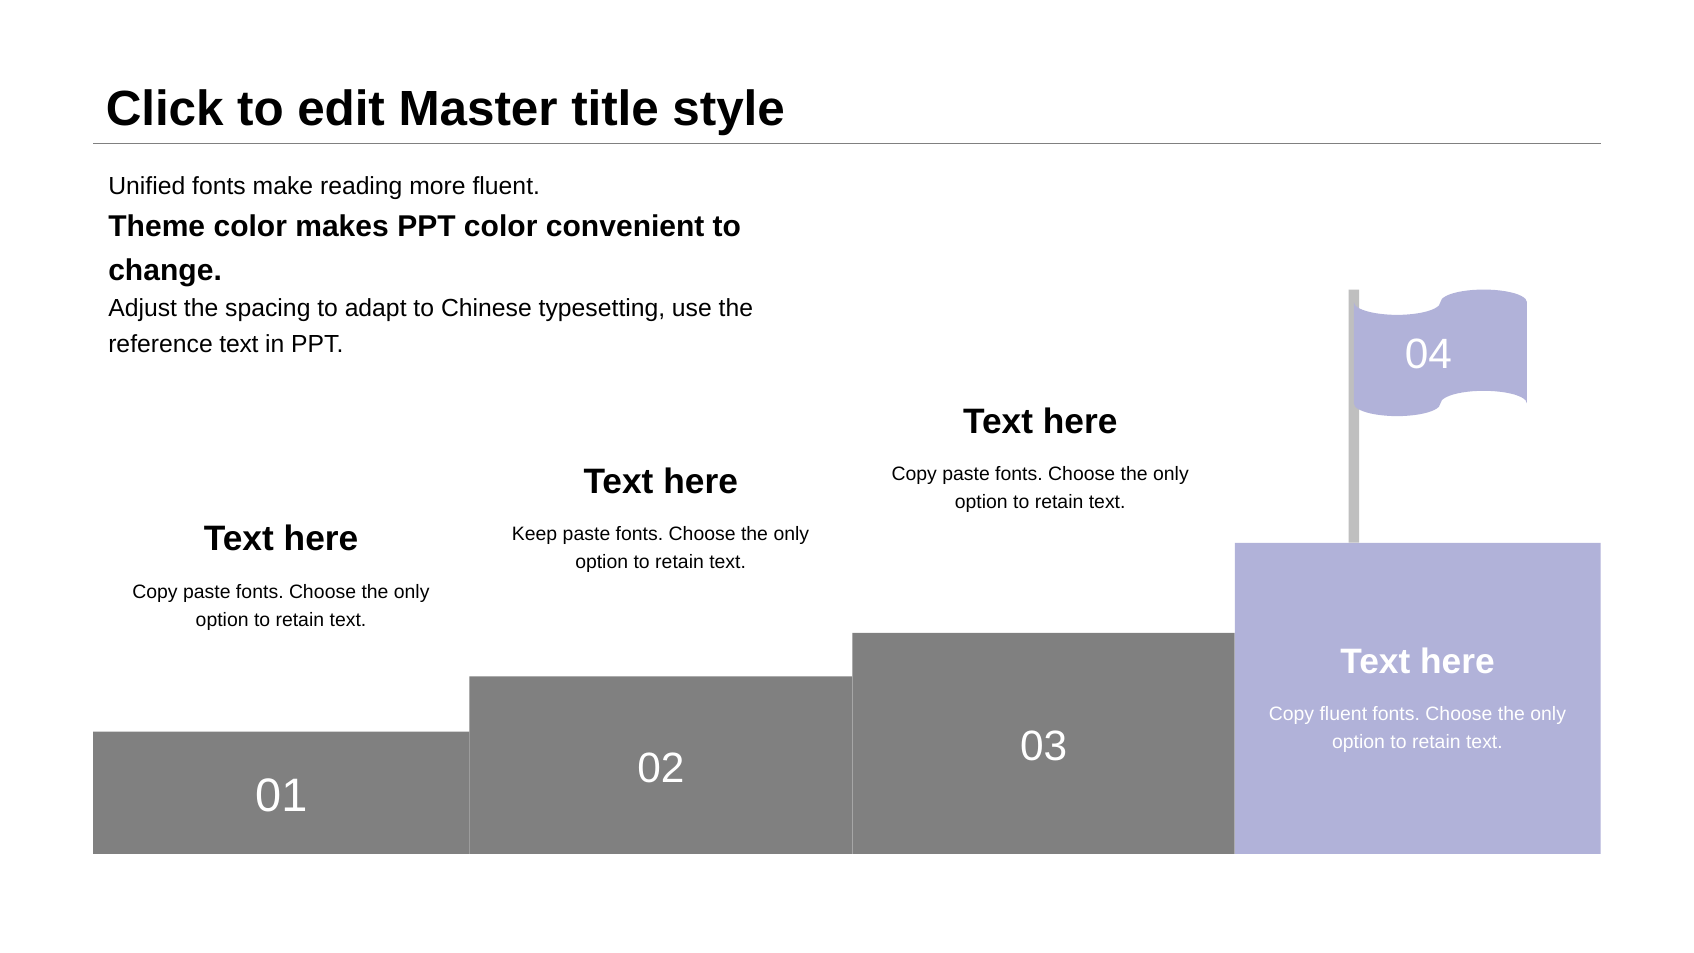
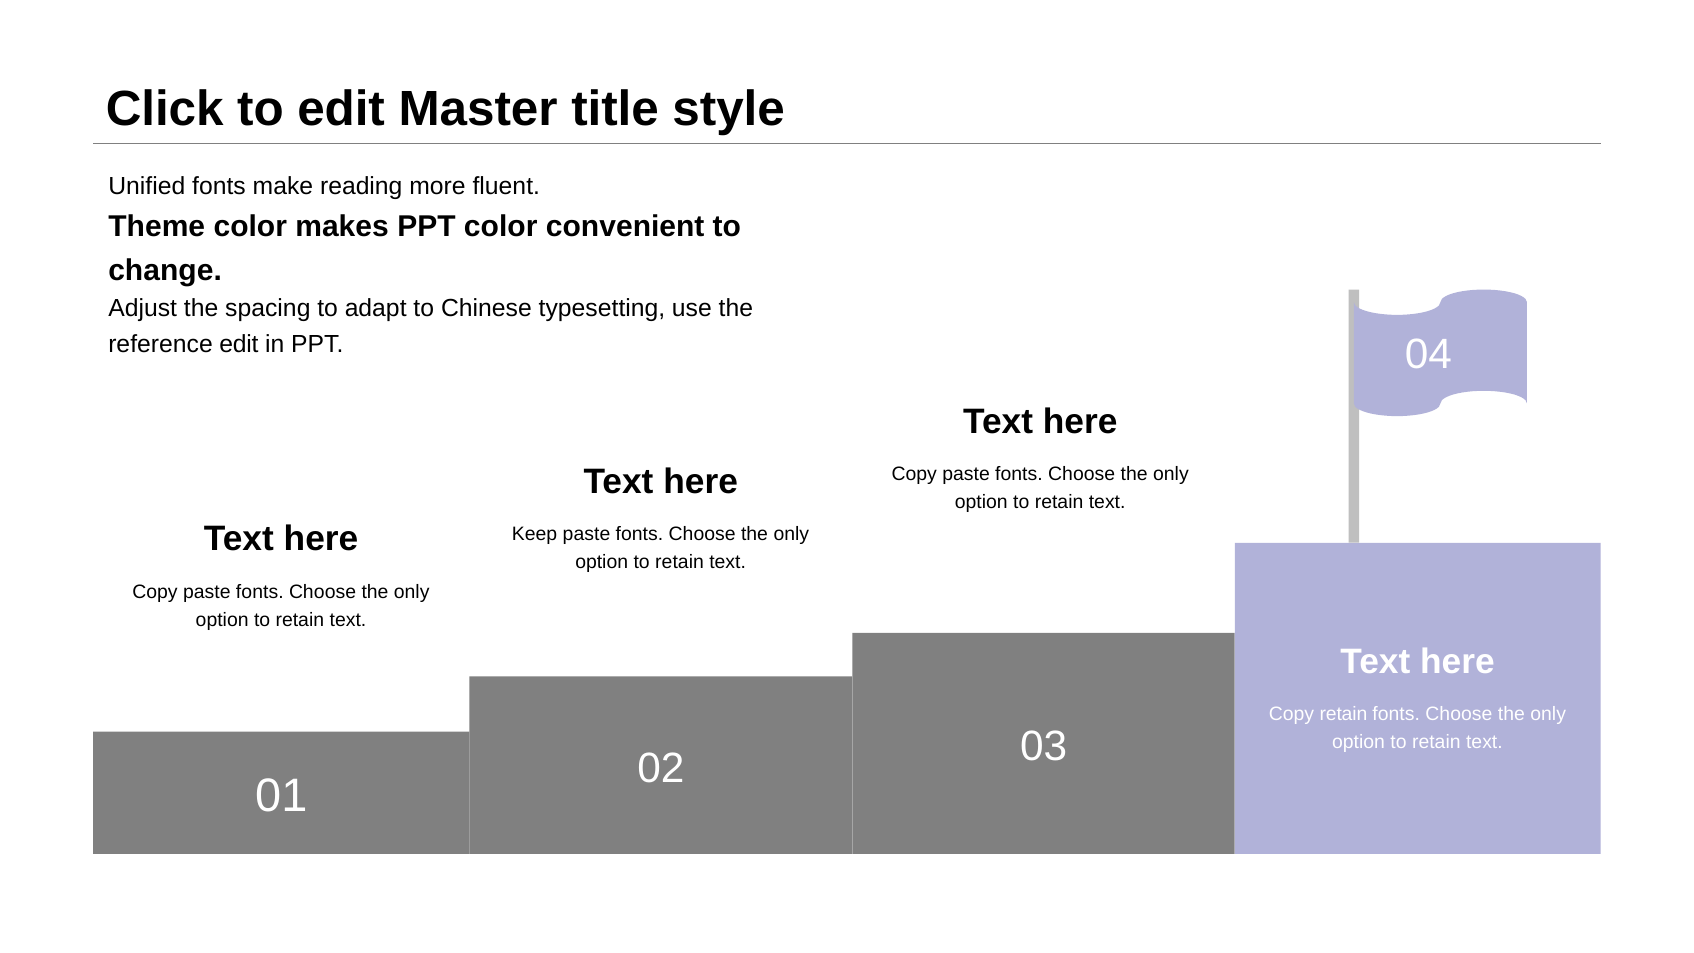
reference text: text -> edit
Copy fluent: fluent -> retain
